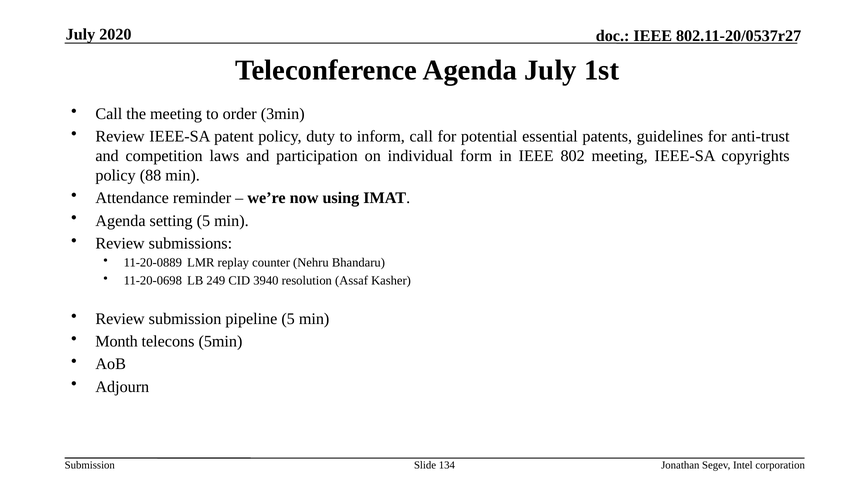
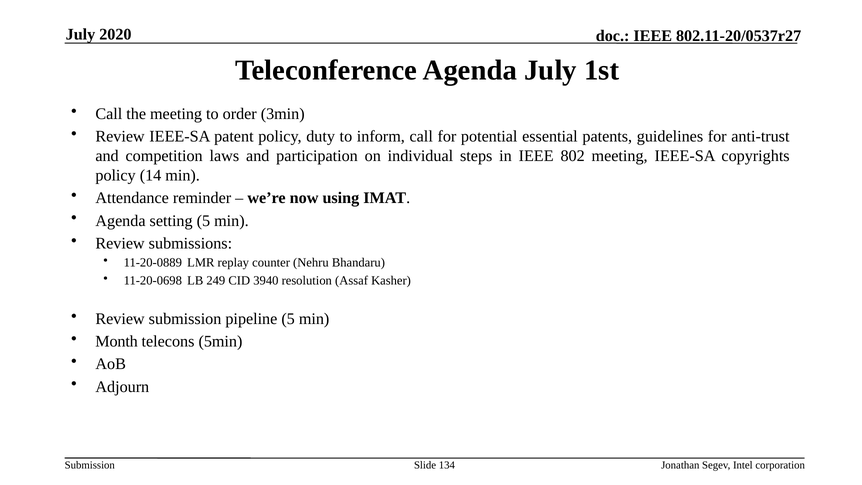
form: form -> steps
88: 88 -> 14
